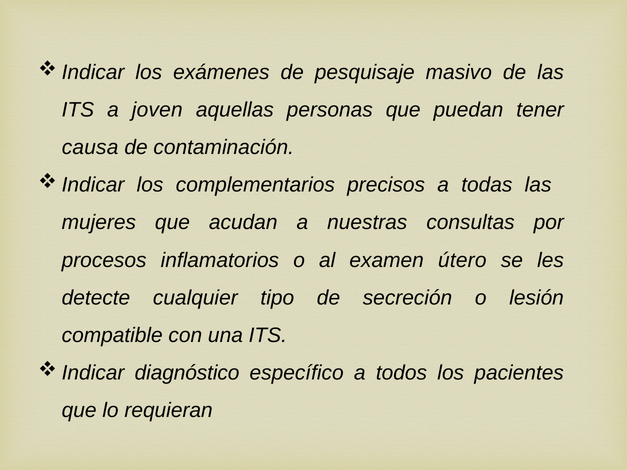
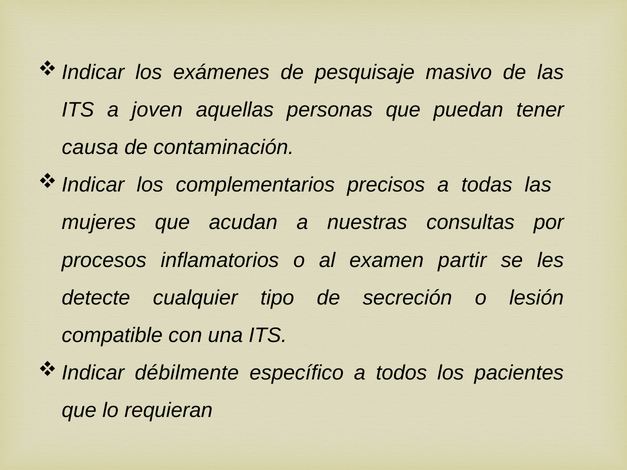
útero: útero -> partir
diagnóstico: diagnóstico -> débilmente
